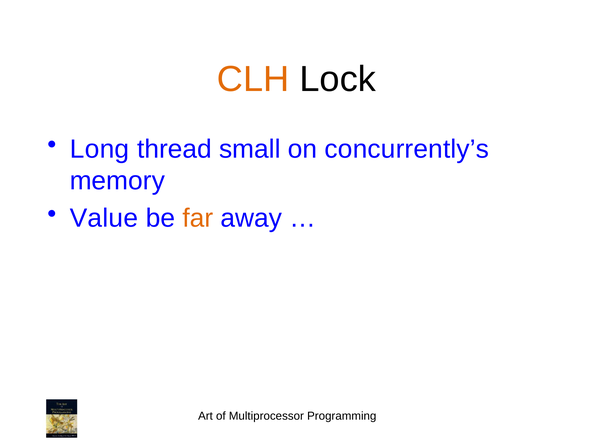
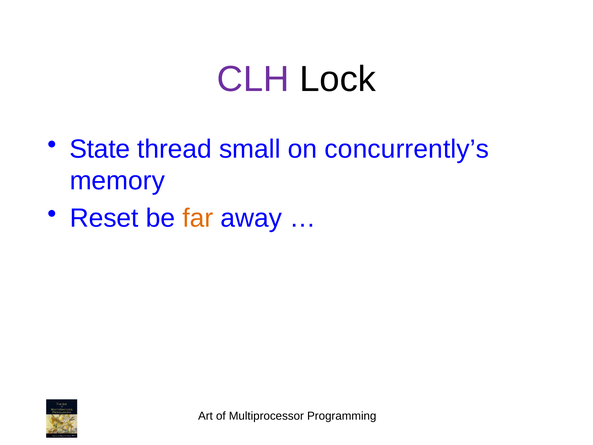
CLH colour: orange -> purple
Long: Long -> State
Value: Value -> Reset
